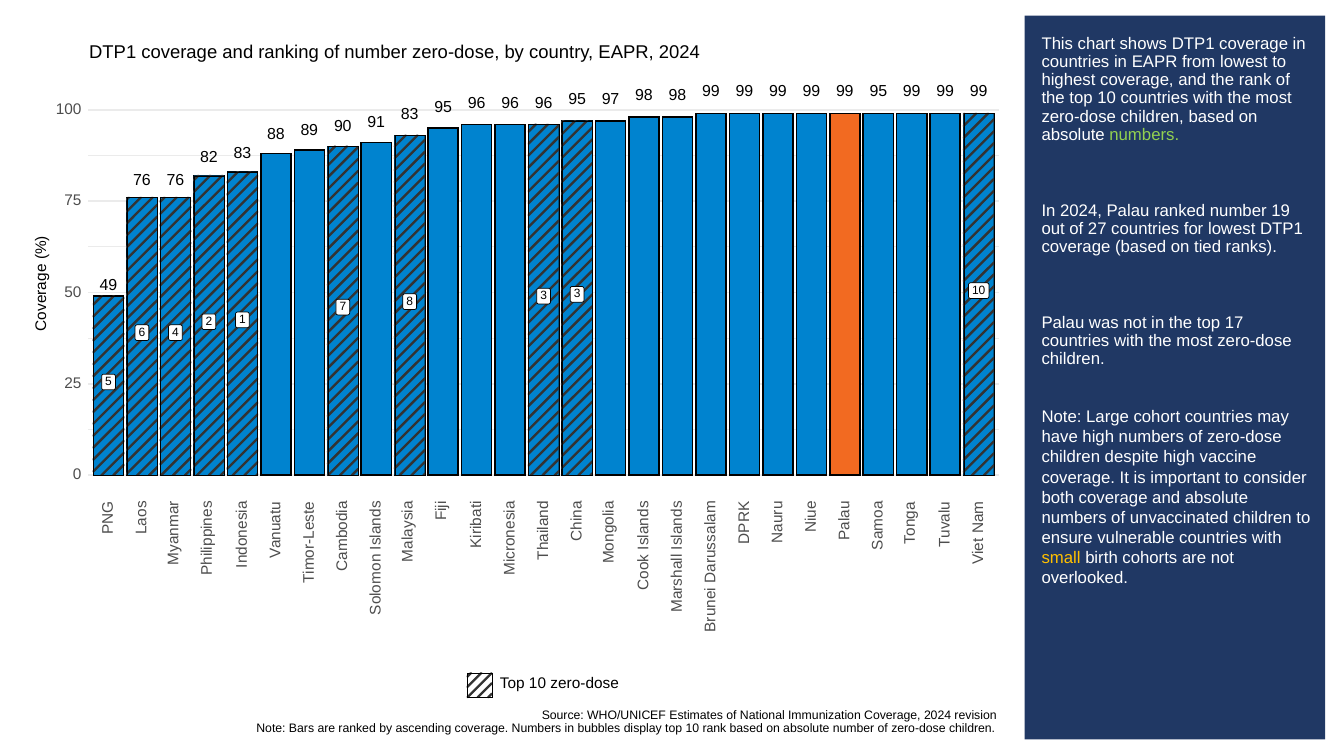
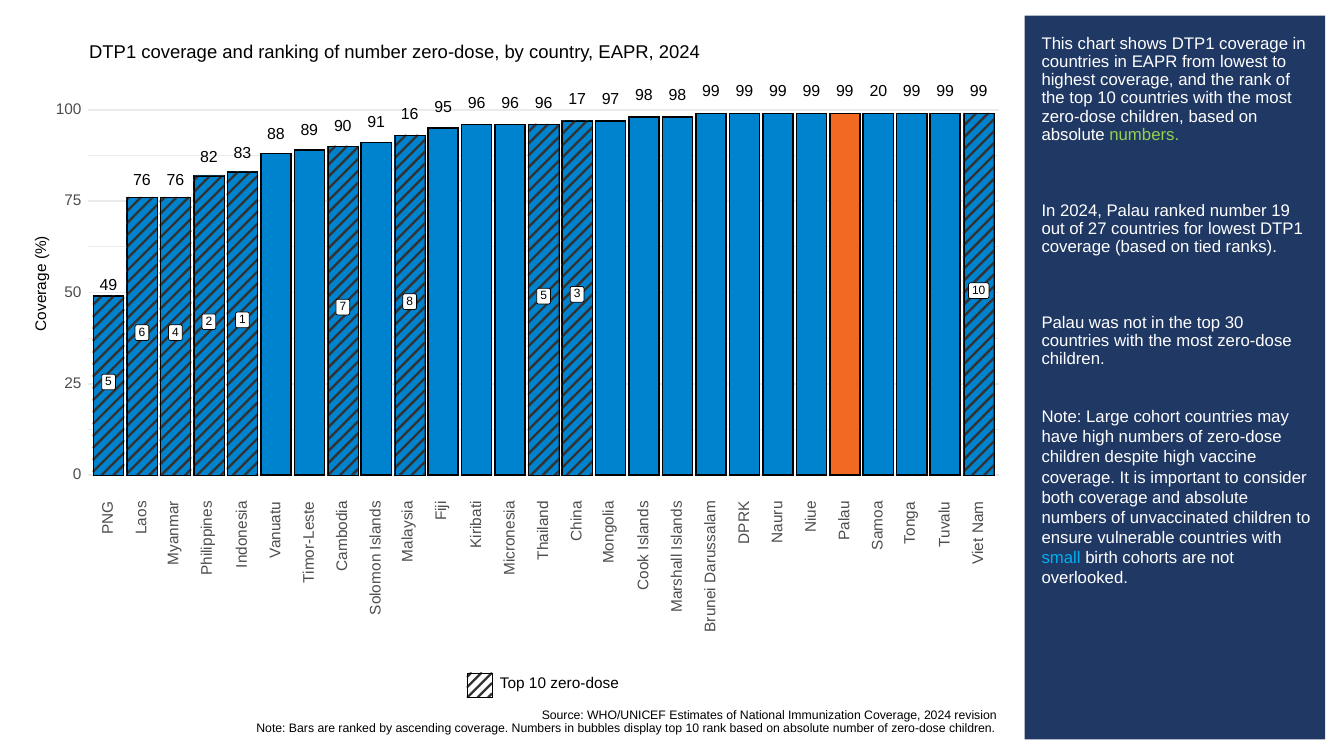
99 95: 95 -> 20
96 95: 95 -> 17
91 83: 83 -> 16
8 3: 3 -> 5
17: 17 -> 30
small colour: yellow -> light blue
